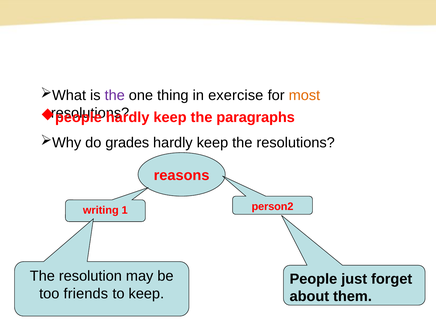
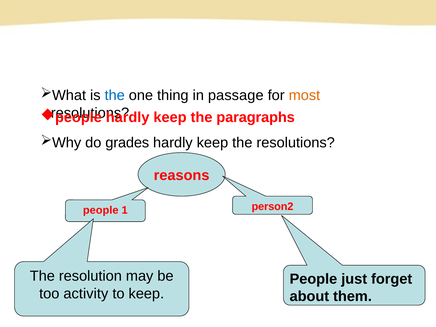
the at (115, 95) colour: purple -> blue
exercise: exercise -> passage
writing at (101, 210): writing -> people
friends: friends -> activity
